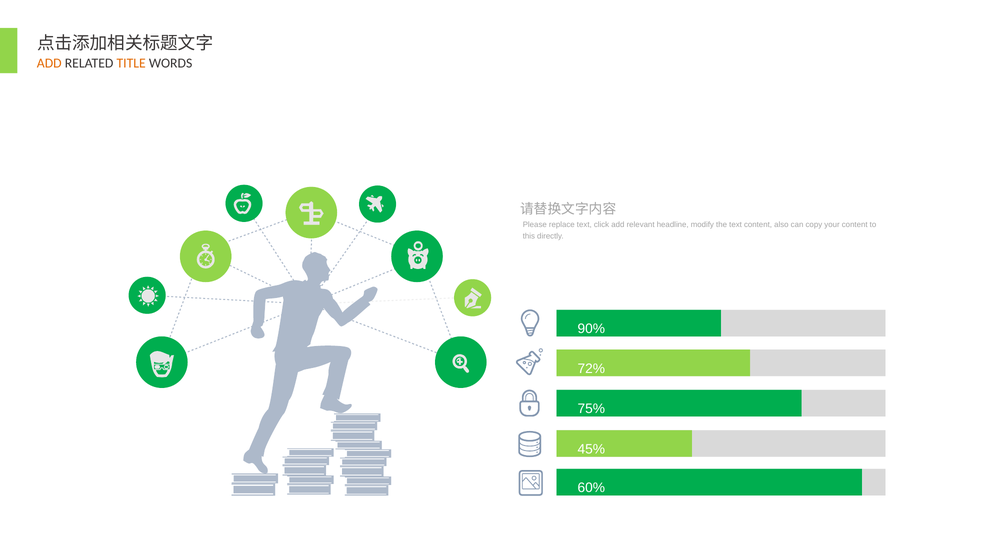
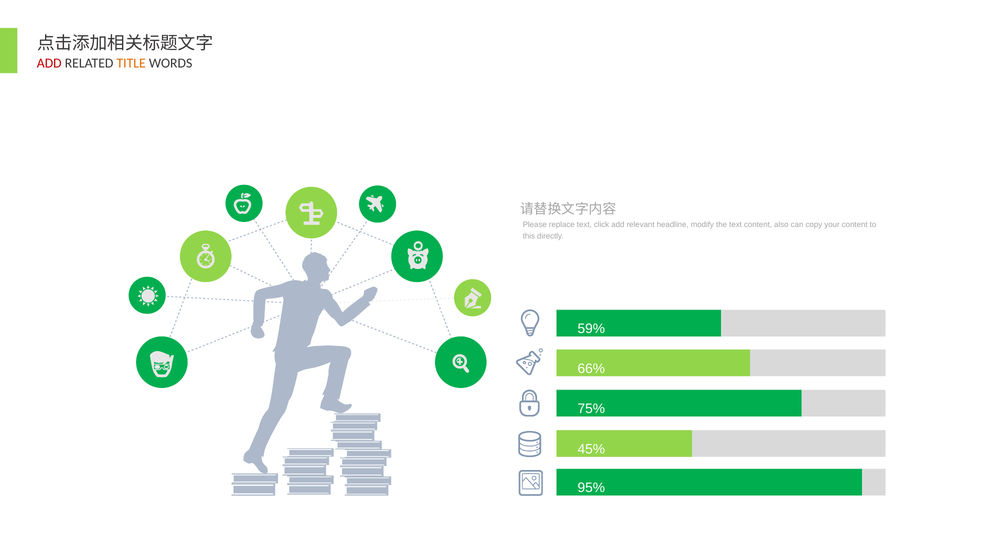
ADD at (49, 63) colour: orange -> red
90%: 90% -> 59%
72%: 72% -> 66%
60%: 60% -> 95%
